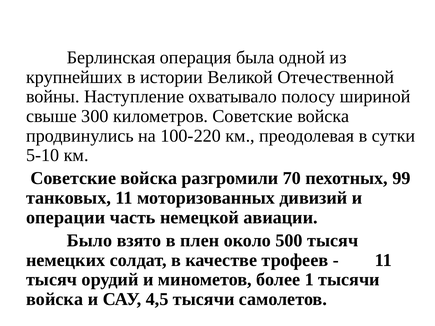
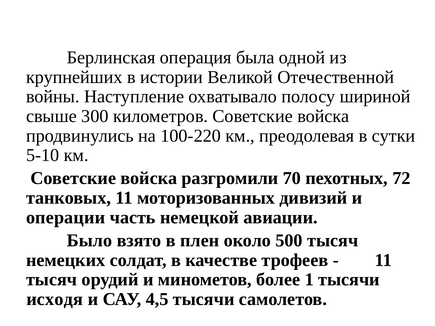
99: 99 -> 72
войска at (55, 299): войска -> исходя
